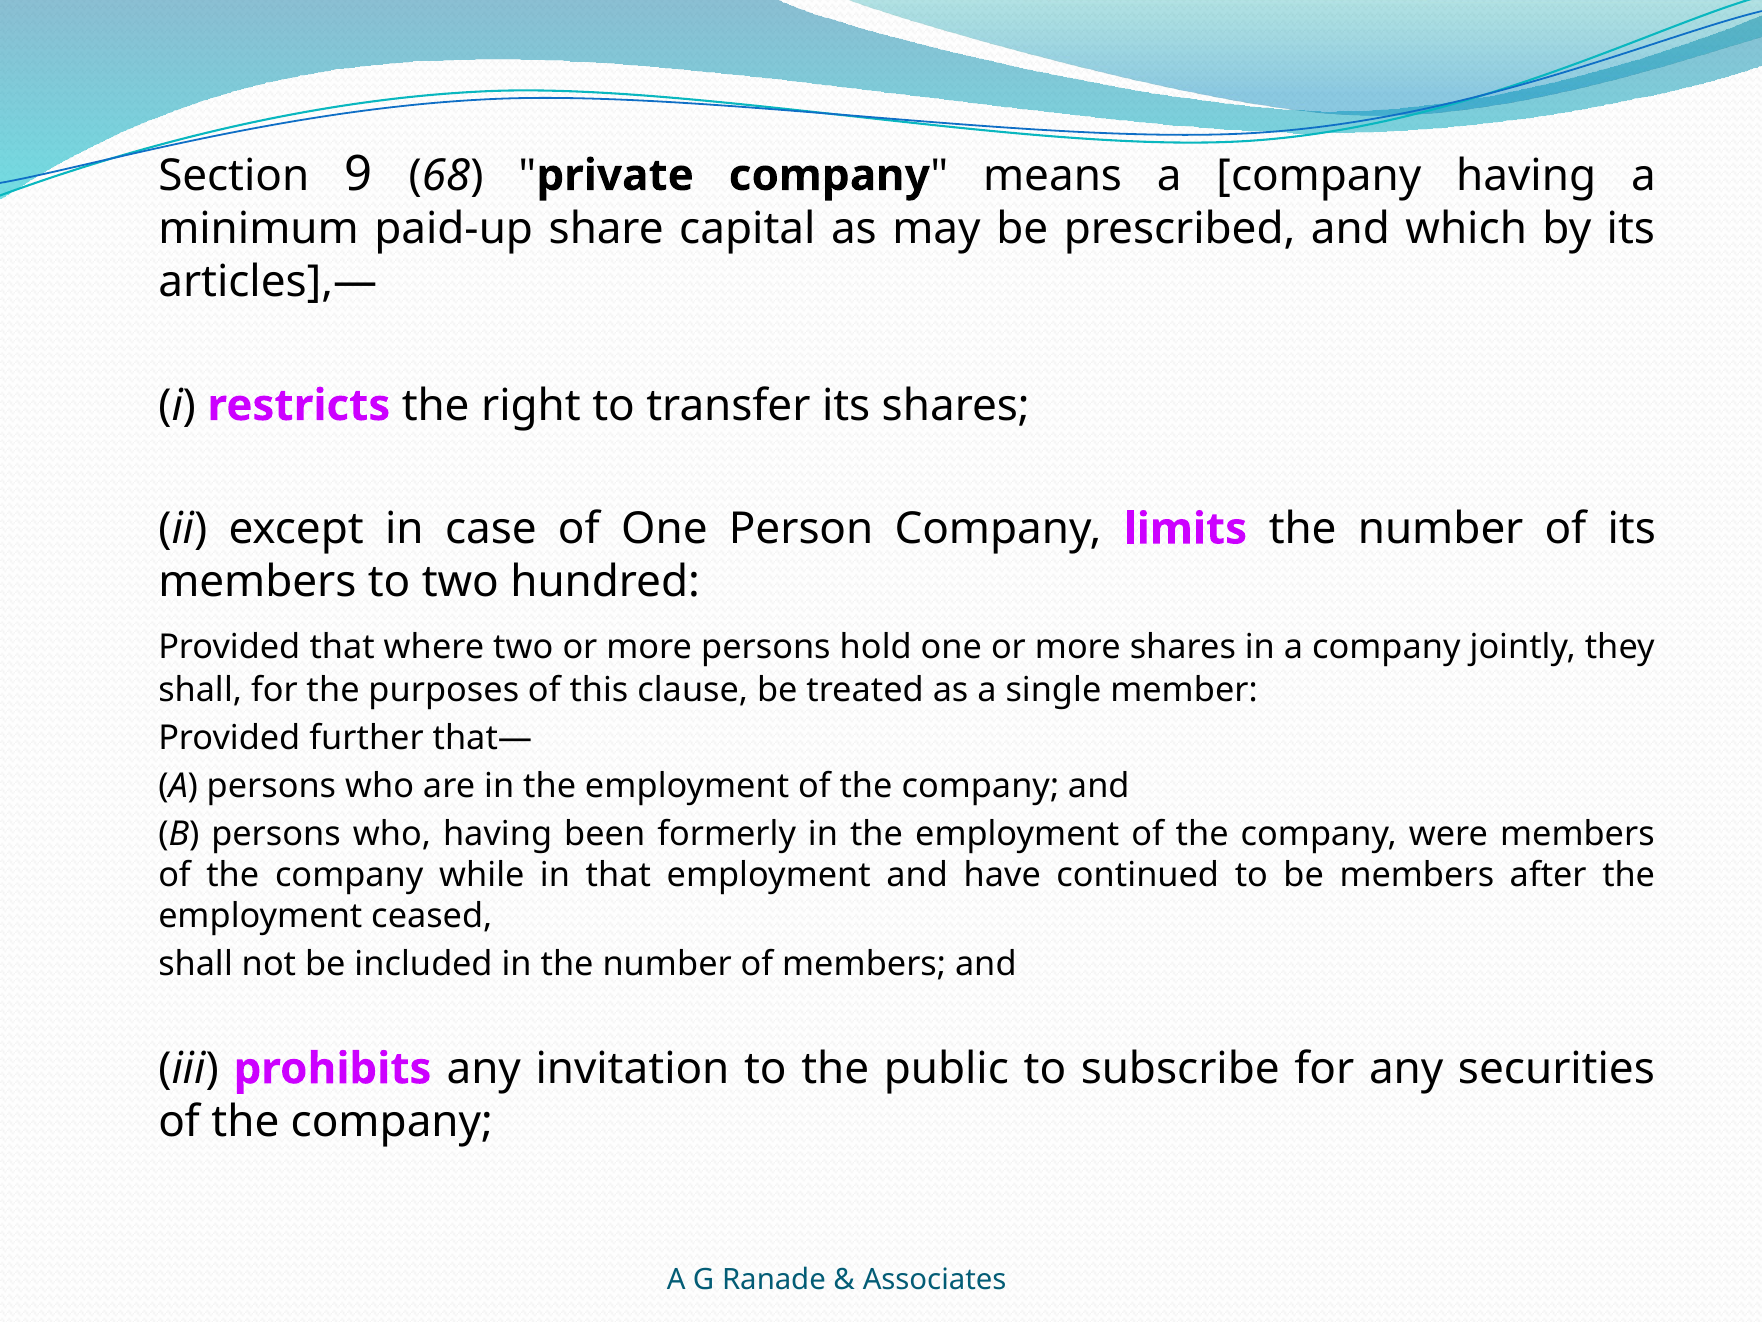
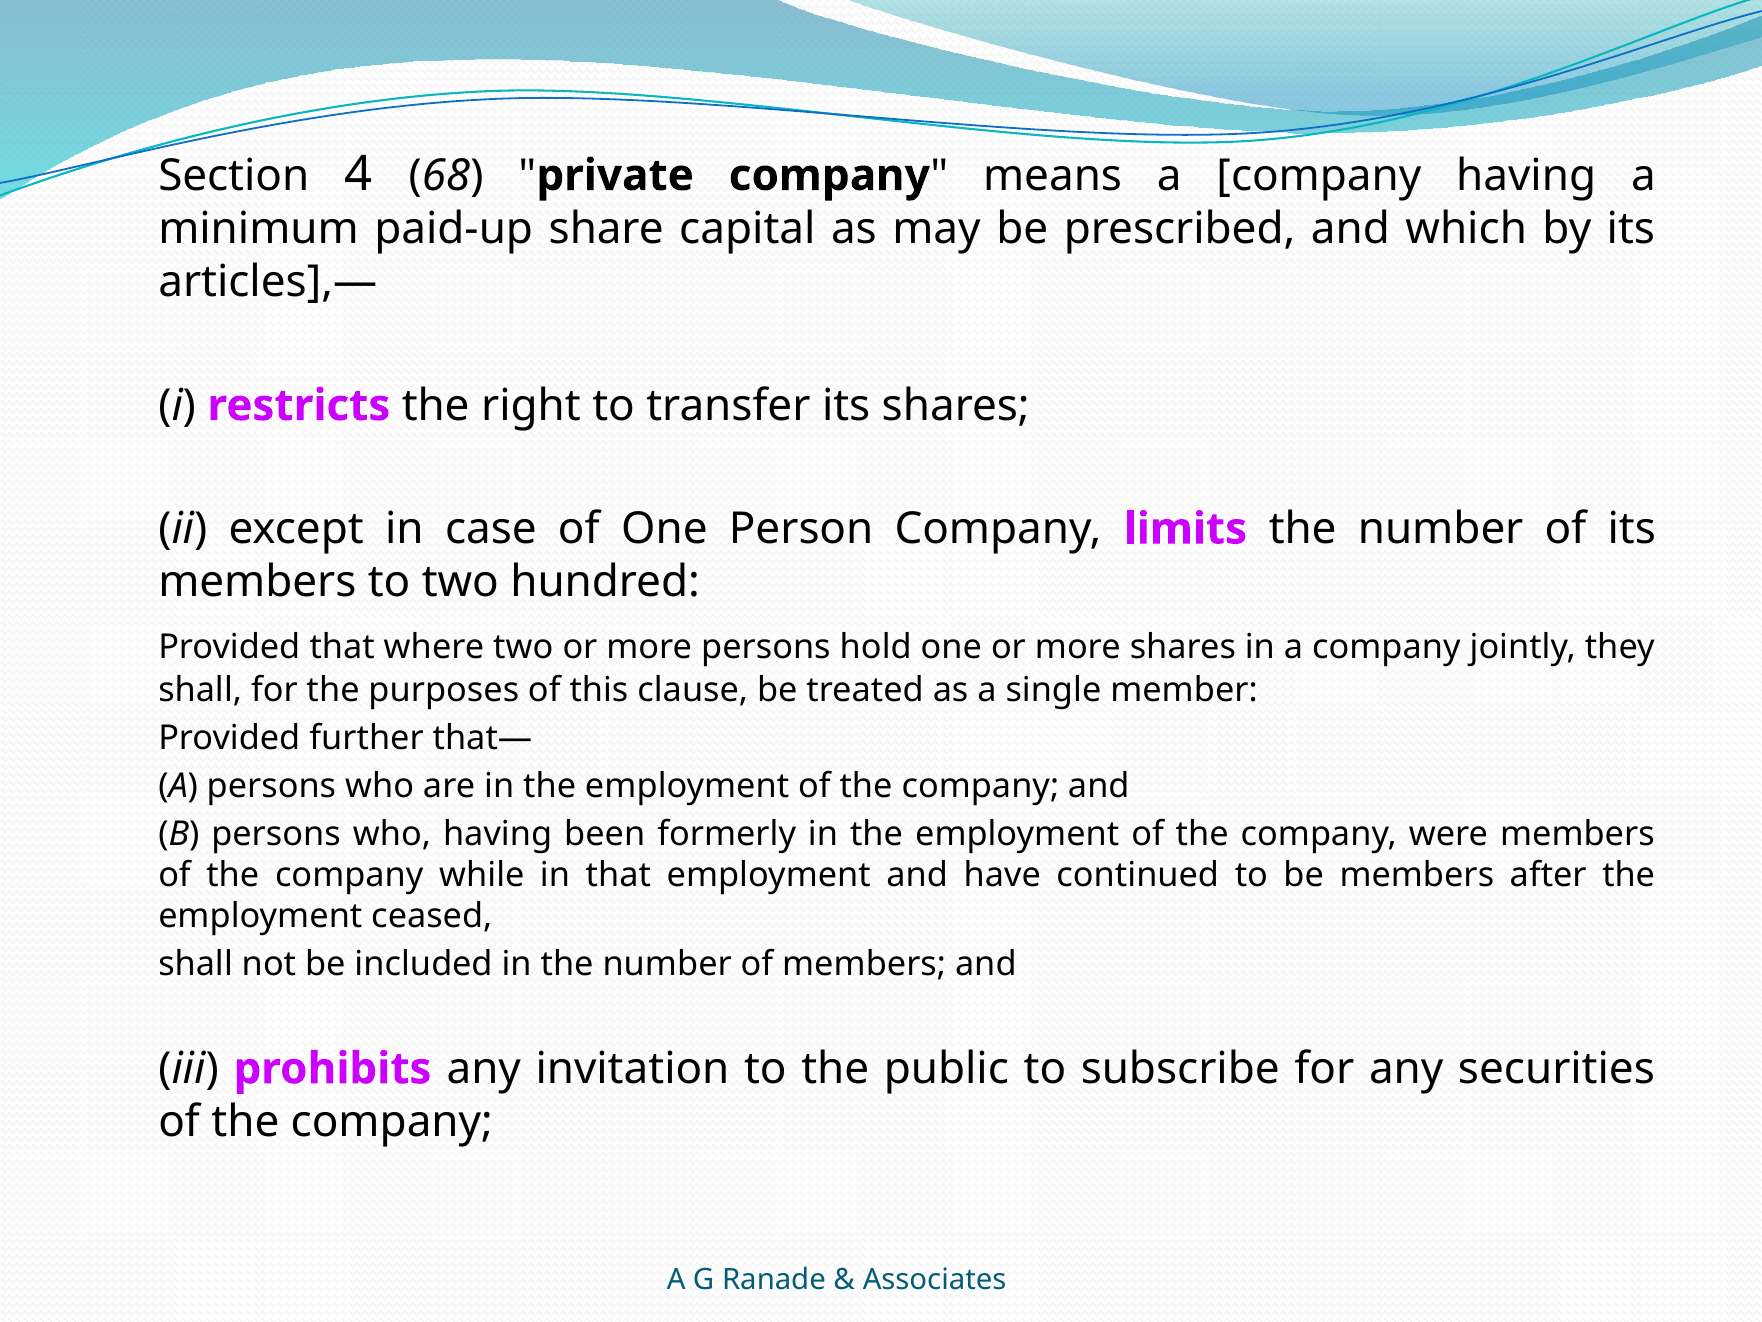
9: 9 -> 4
